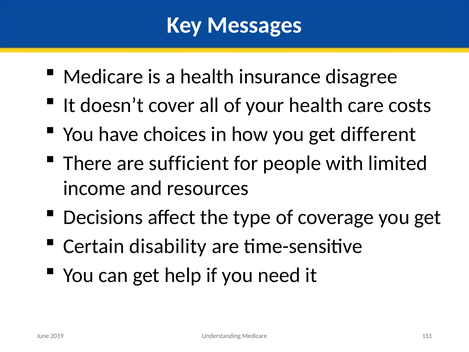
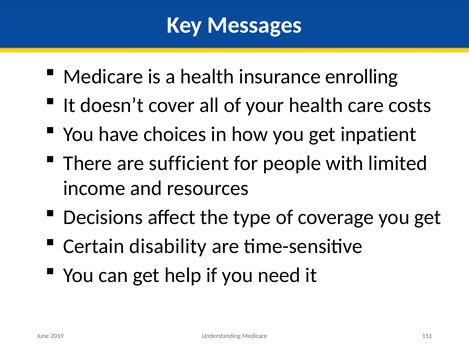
disagree: disagree -> enrolling
different: different -> inpatient
